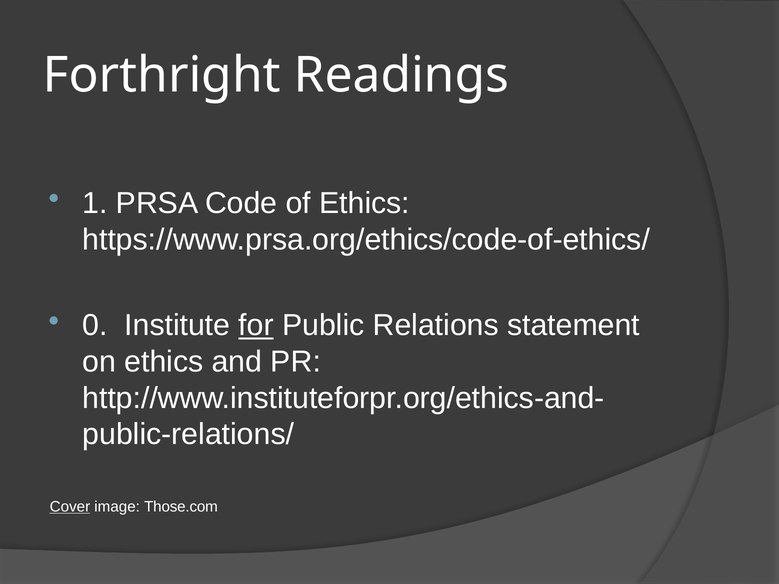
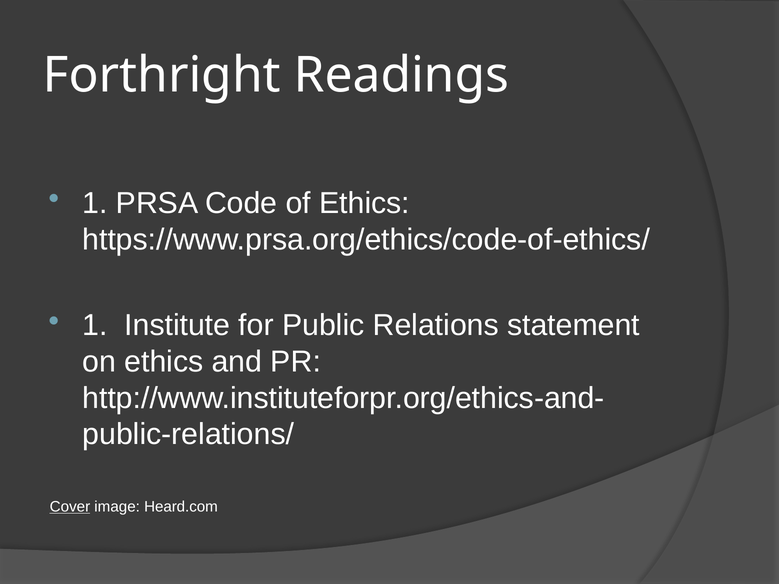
0 at (95, 325): 0 -> 1
for underline: present -> none
Those.com: Those.com -> Heard.com
